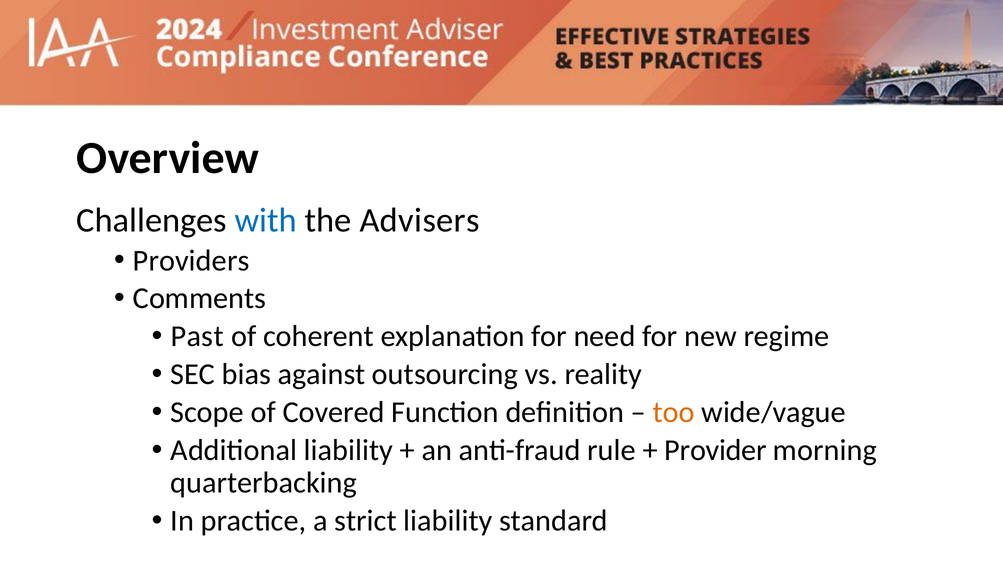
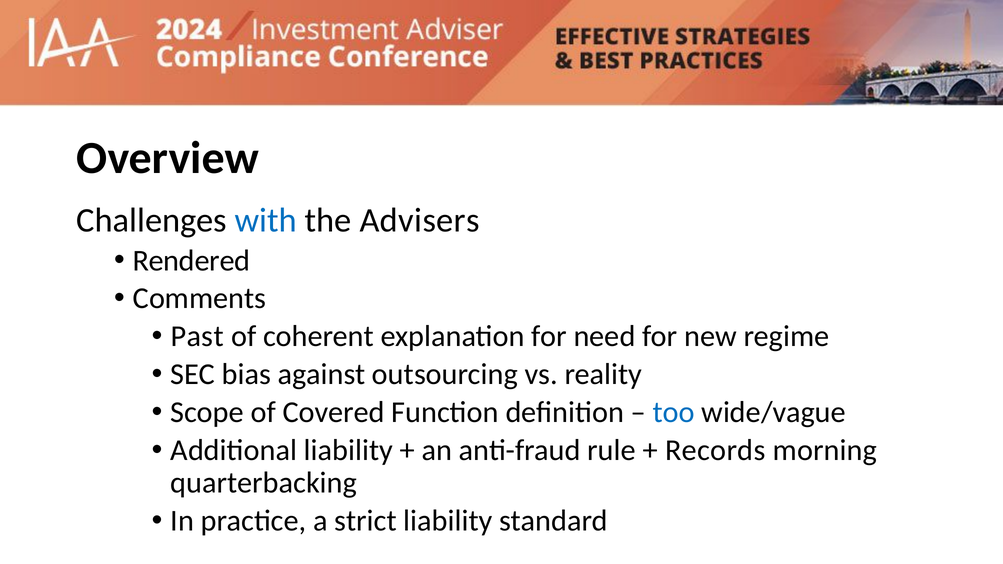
Providers: Providers -> Rendered
too colour: orange -> blue
Provider: Provider -> Records
